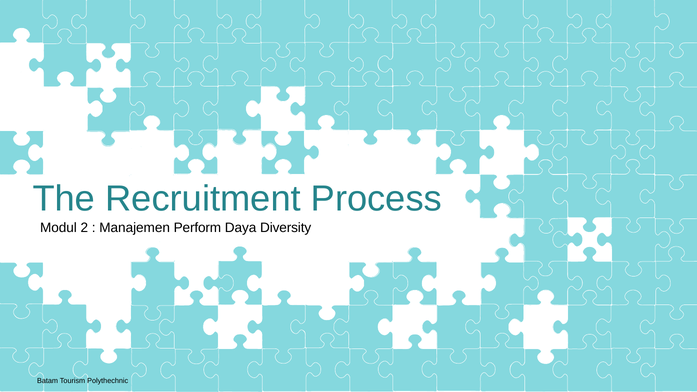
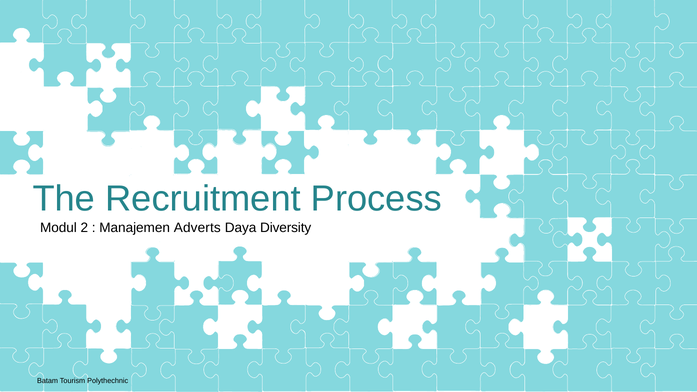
Perform: Perform -> Adverts
